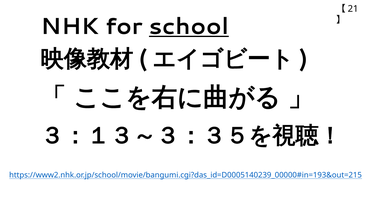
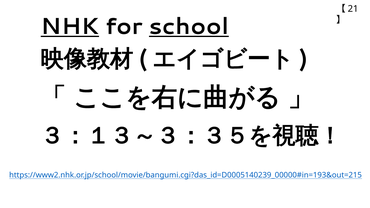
NHK underline: none -> present
